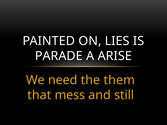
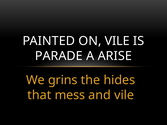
ON LIES: LIES -> VILE
need: need -> grins
them: them -> hides
and still: still -> vile
